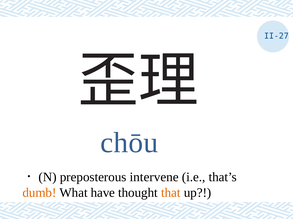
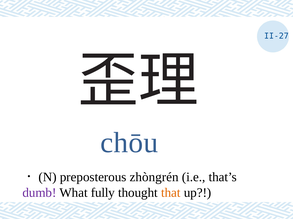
intervene: intervene -> zhòngrén
dumb colour: orange -> purple
have: have -> fully
